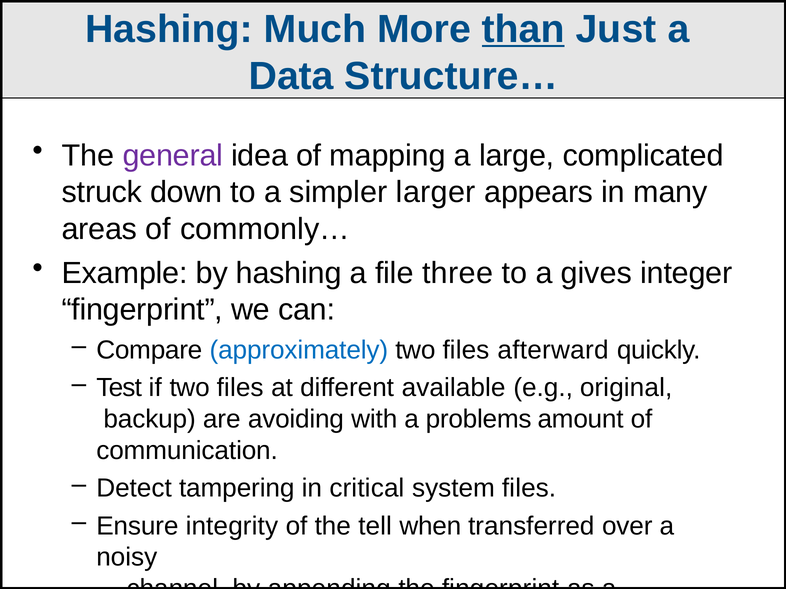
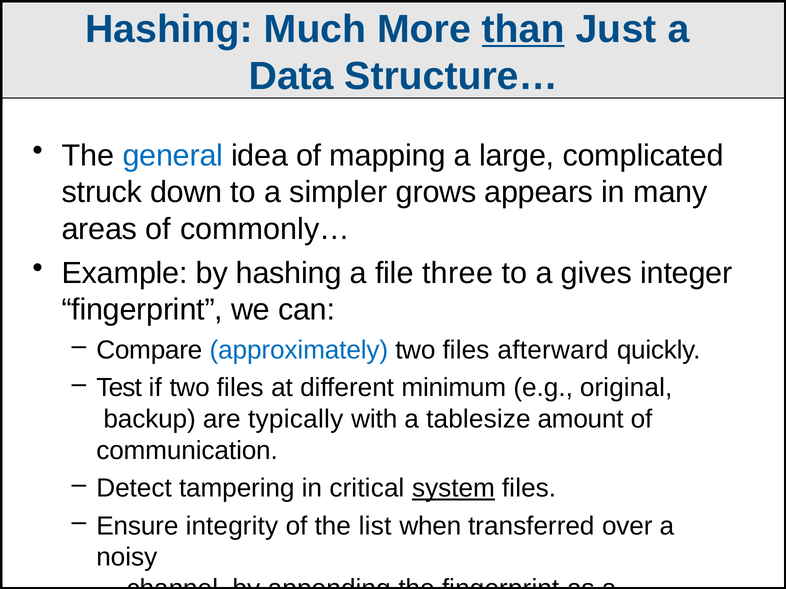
general colour: purple -> blue
larger: larger -> grows
available: available -> minimum
avoiding: avoiding -> typically
problems: problems -> tablesize
system underline: none -> present
tell: tell -> list
